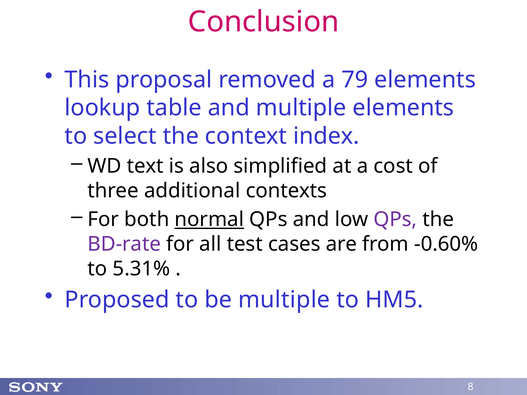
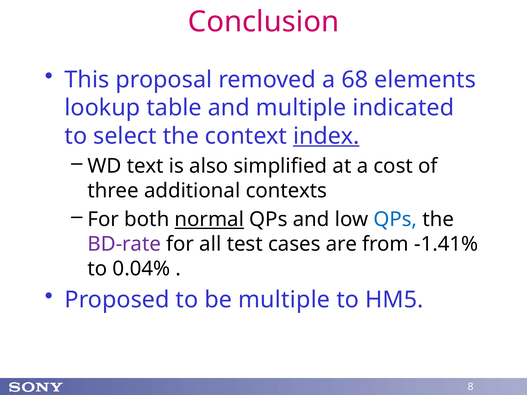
79: 79 -> 68
multiple elements: elements -> indicated
index underline: none -> present
QPs at (395, 220) colour: purple -> blue
-0.60%: -0.60% -> -1.41%
5.31%: 5.31% -> 0.04%
